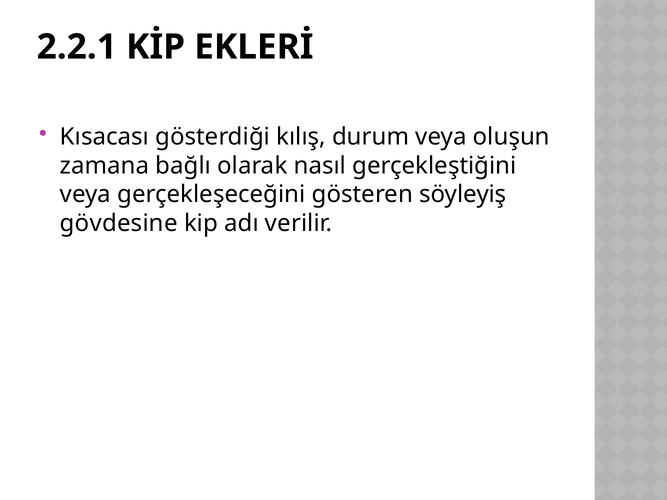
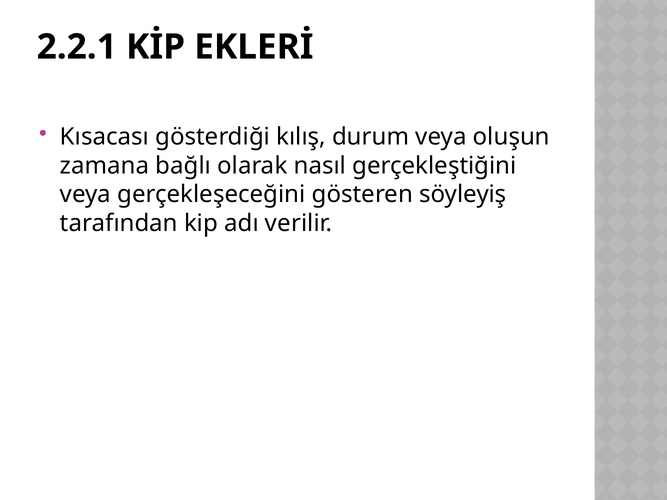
gövdesine: gövdesine -> tarafından
